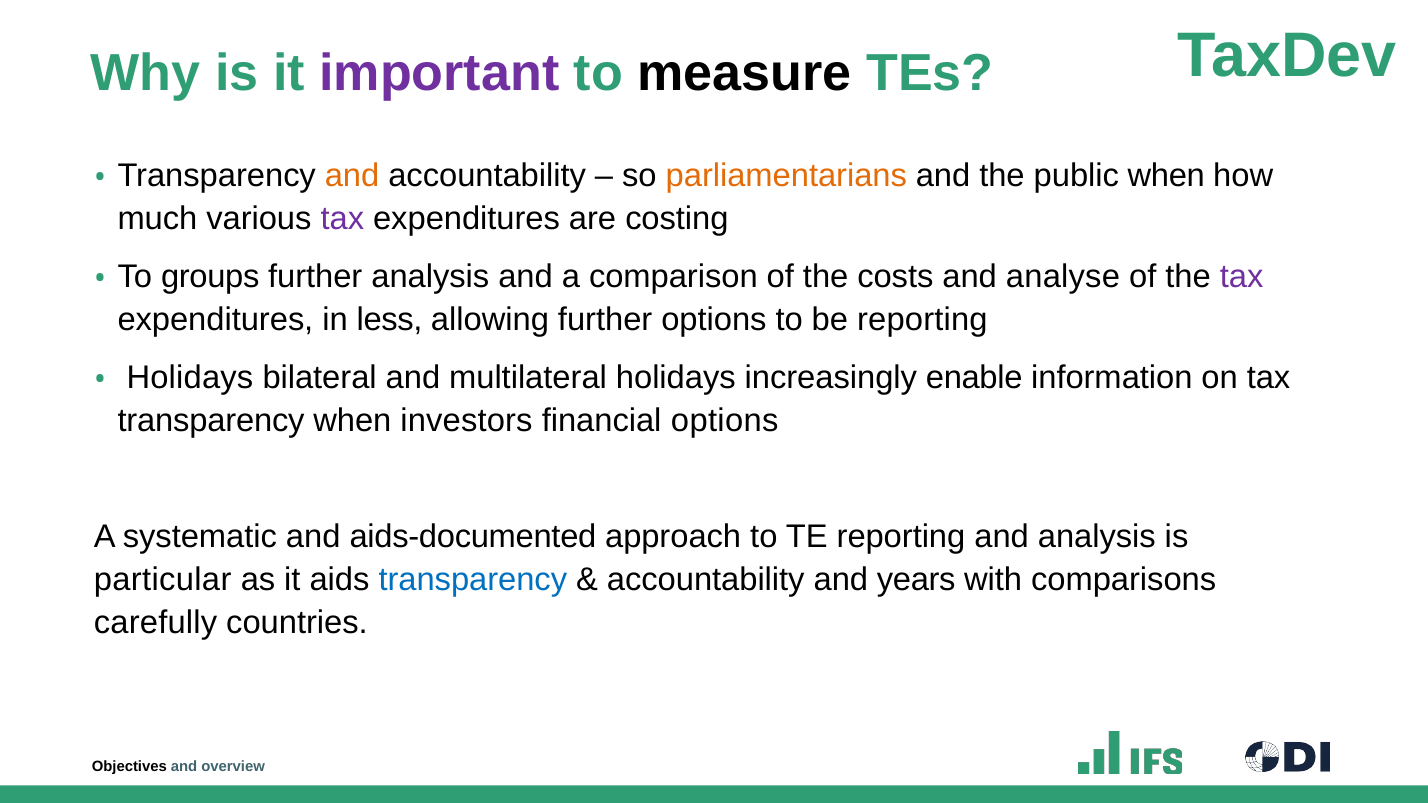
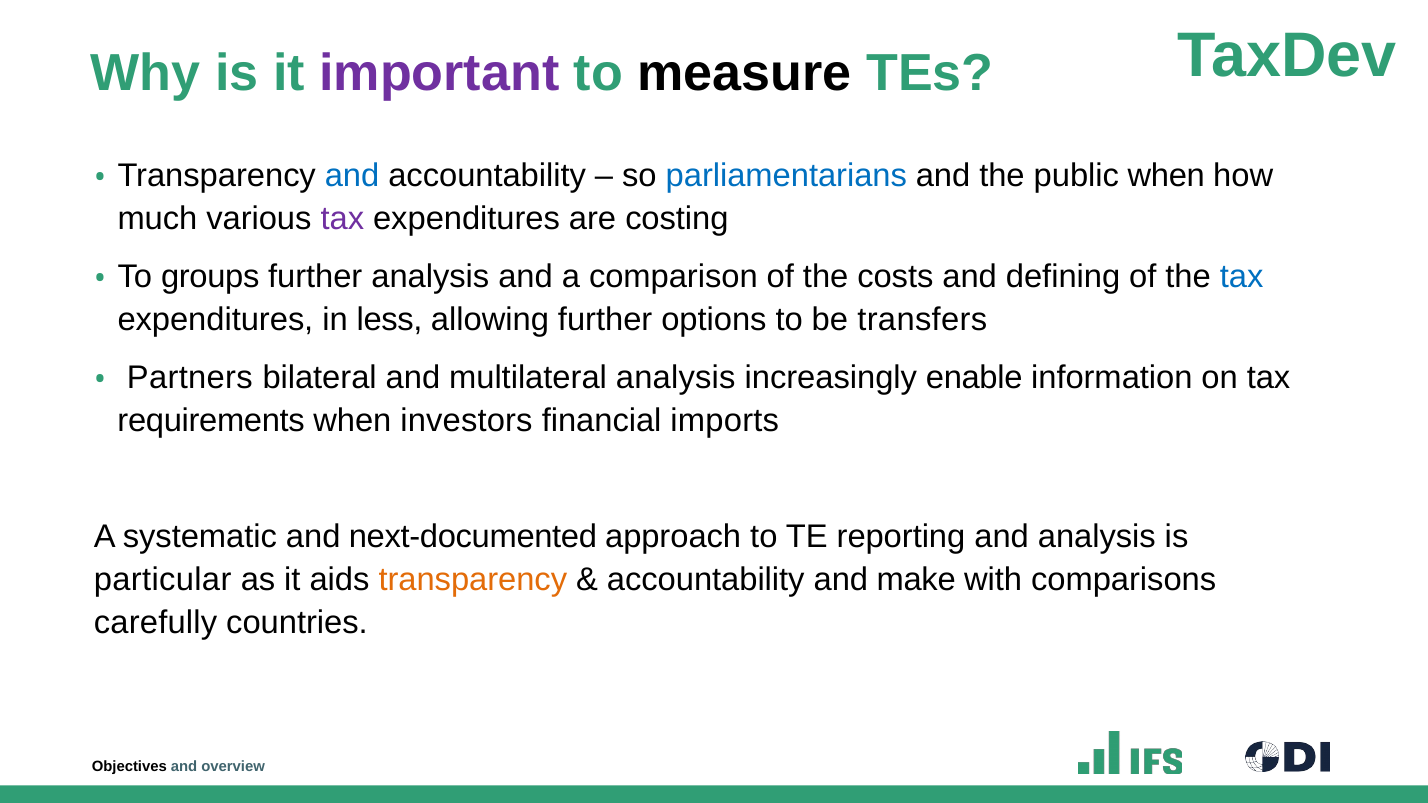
and at (352, 176) colour: orange -> blue
parliamentarians colour: orange -> blue
analyse: analyse -> defining
tax at (1242, 277) colour: purple -> blue
be reporting: reporting -> transfers
Holidays at (190, 378): Holidays -> Partners
multilateral holidays: holidays -> analysis
transparency at (211, 421): transparency -> requirements
financial options: options -> imports
aids-documented: aids-documented -> next-documented
transparency at (473, 580) colour: blue -> orange
years: years -> make
